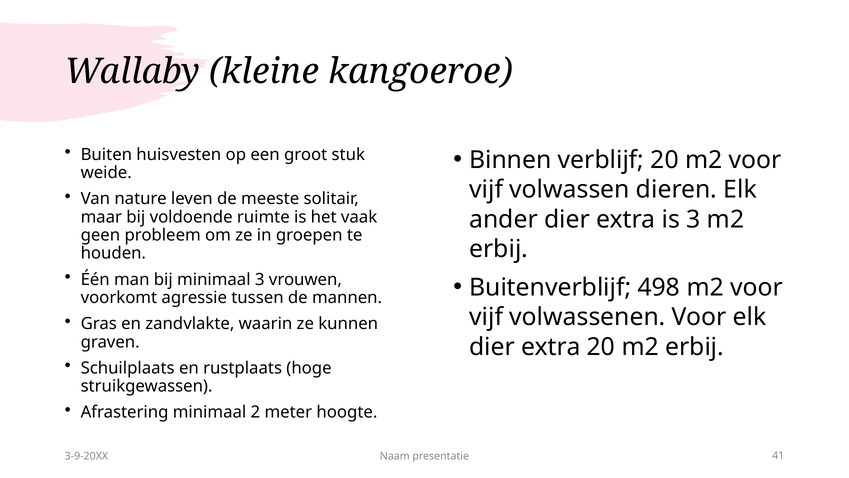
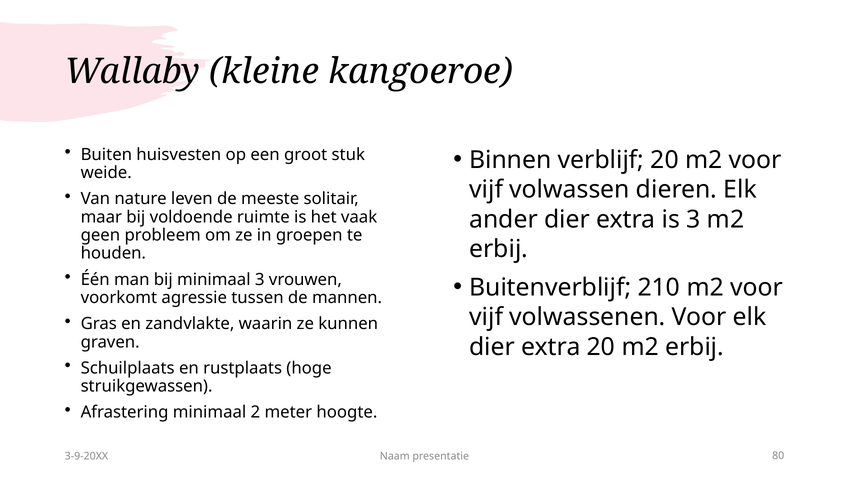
498: 498 -> 210
41: 41 -> 80
